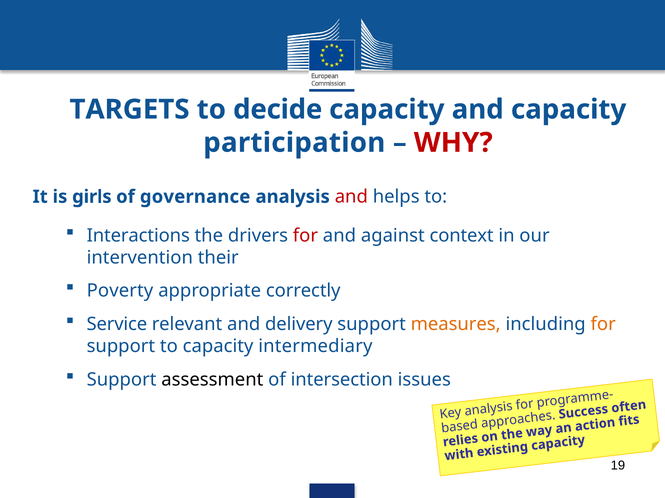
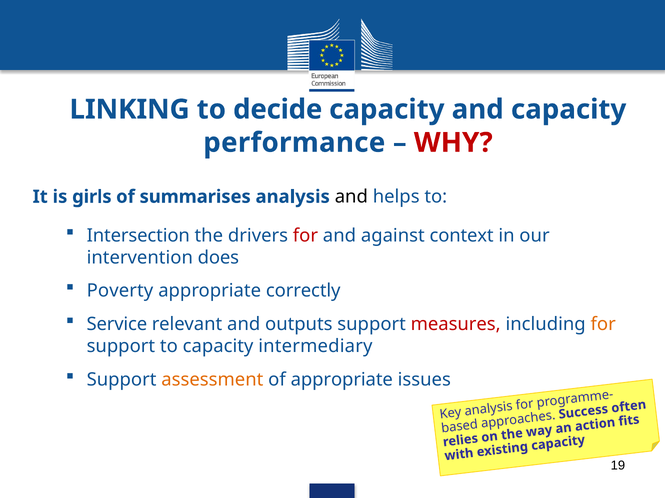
TARGETS: TARGETS -> LINKING
participation: participation -> performance
governance: governance -> summarises
and at (351, 197) colour: red -> black
Interactions: Interactions -> Intersection
their: their -> does
delivery: delivery -> outputs
measures colour: orange -> red
assessment colour: black -> orange
of intersection: intersection -> appropriate
